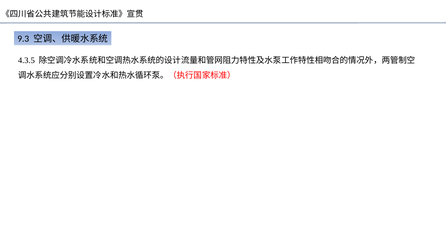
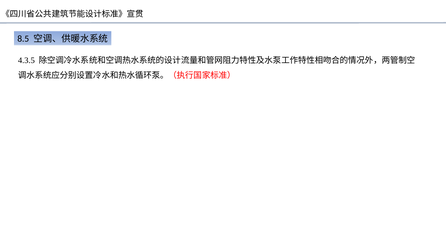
9.3: 9.3 -> 8.5
